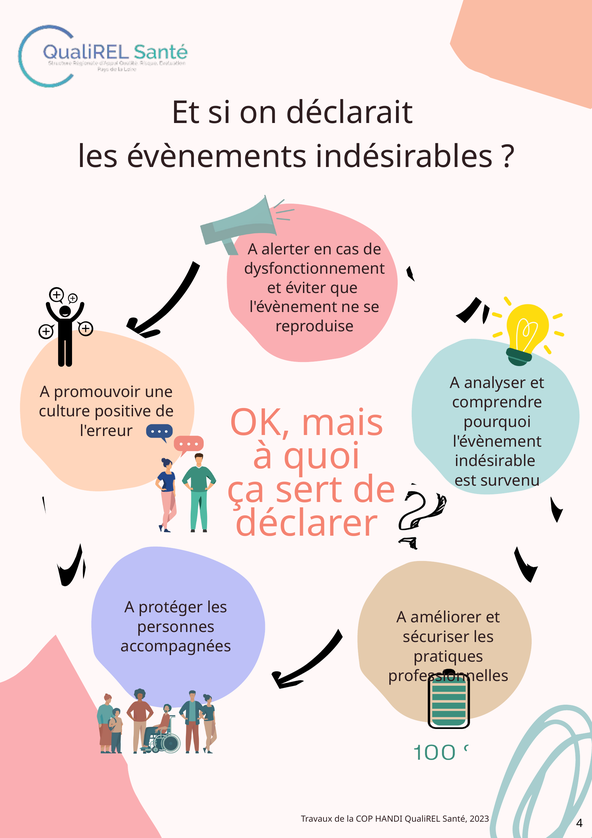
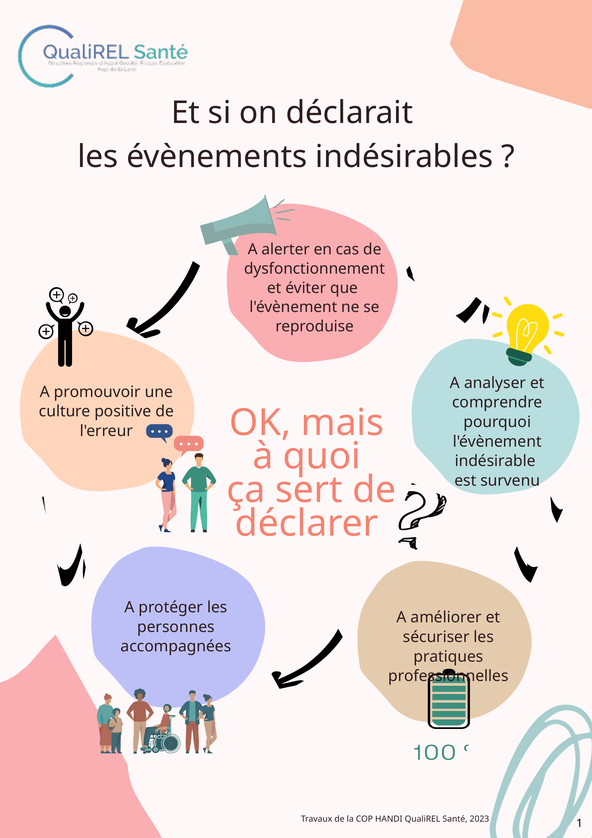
4: 4 -> 1
